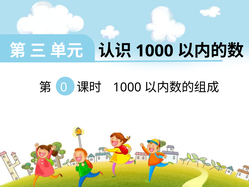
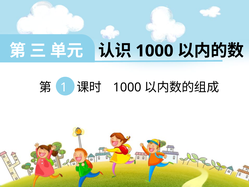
0: 0 -> 1
